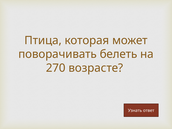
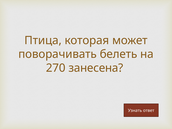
возрасте: возрасте -> занесена
